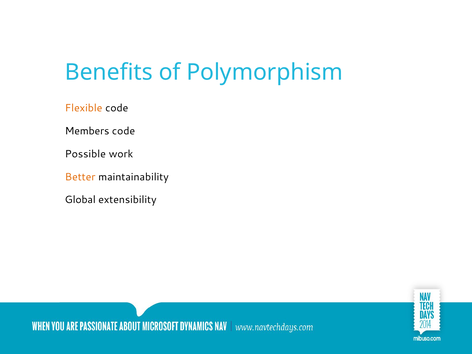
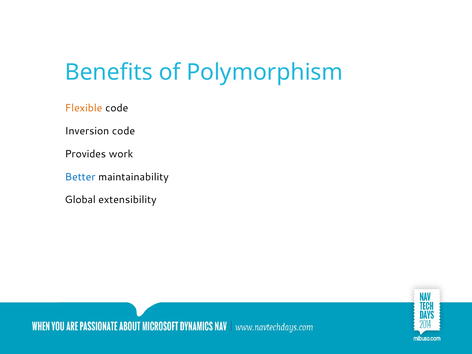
Members: Members -> Inversion
Possible: Possible -> Provides
Better colour: orange -> blue
